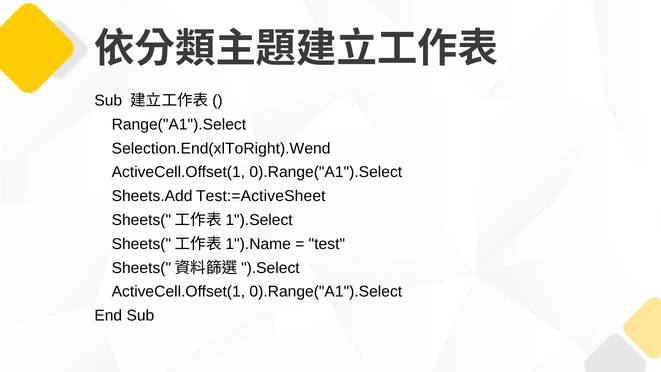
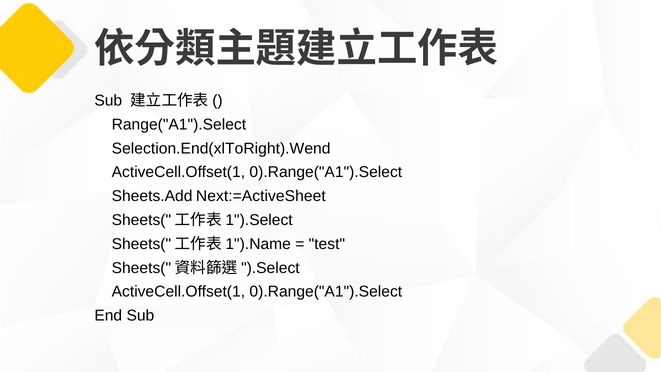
Test:=ActiveSheet: Test:=ActiveSheet -> Next:=ActiveSheet
